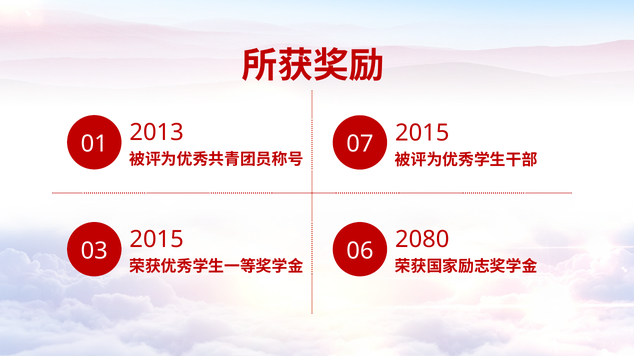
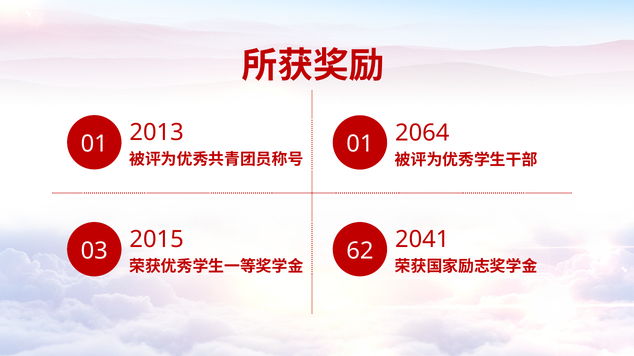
2013 07: 07 -> 01
2015 at (422, 133): 2015 -> 2064
06: 06 -> 62
2080: 2080 -> 2041
